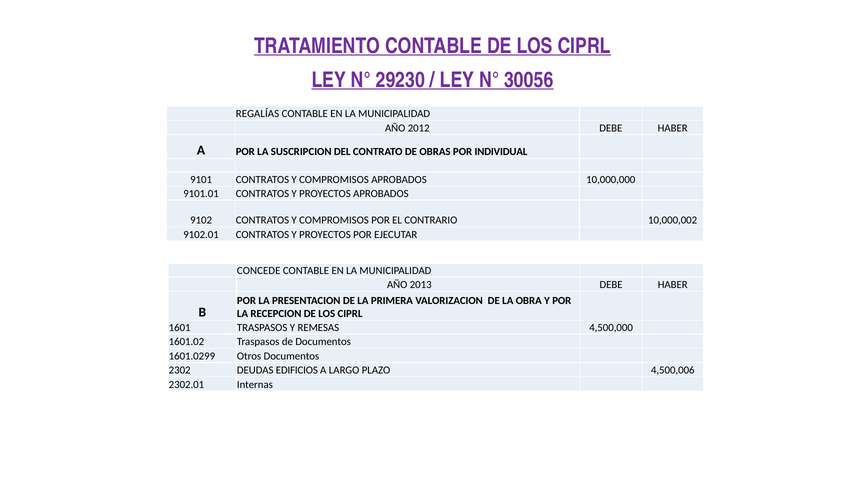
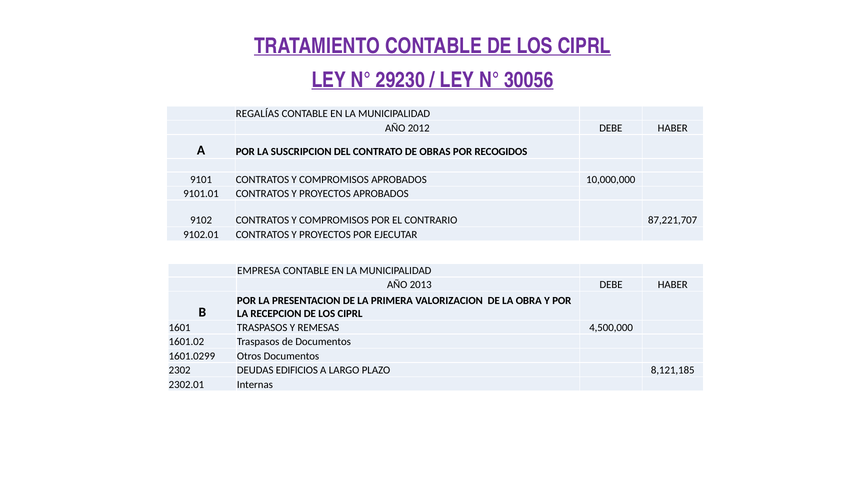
INDIVIDUAL: INDIVIDUAL -> RECOGIDOS
10,000,002: 10,000,002 -> 87,221,707
CONCEDE: CONCEDE -> EMPRESA
4,500,006: 4,500,006 -> 8,121,185
